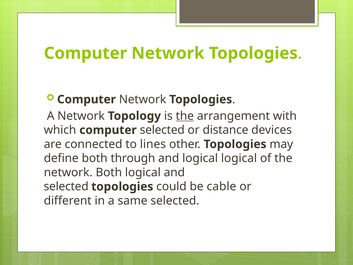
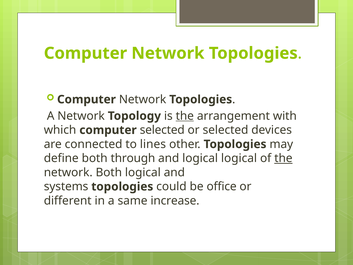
or distance: distance -> selected
the at (283, 158) underline: none -> present
selected at (66, 186): selected -> systems
cable: cable -> office
same selected: selected -> increase
